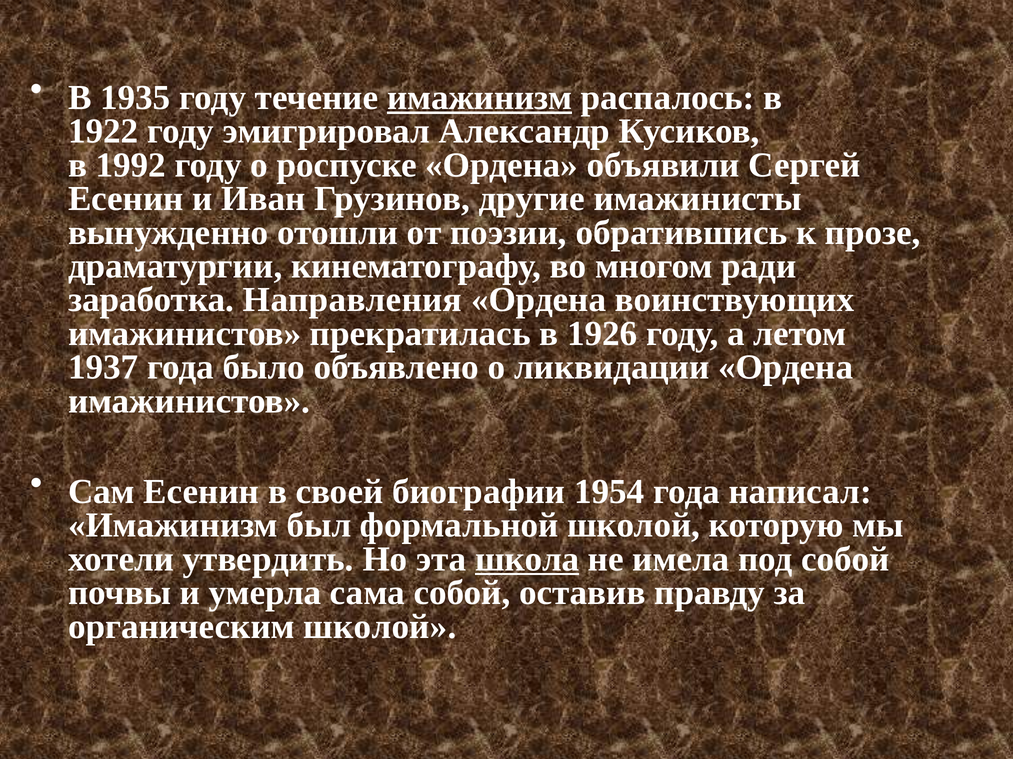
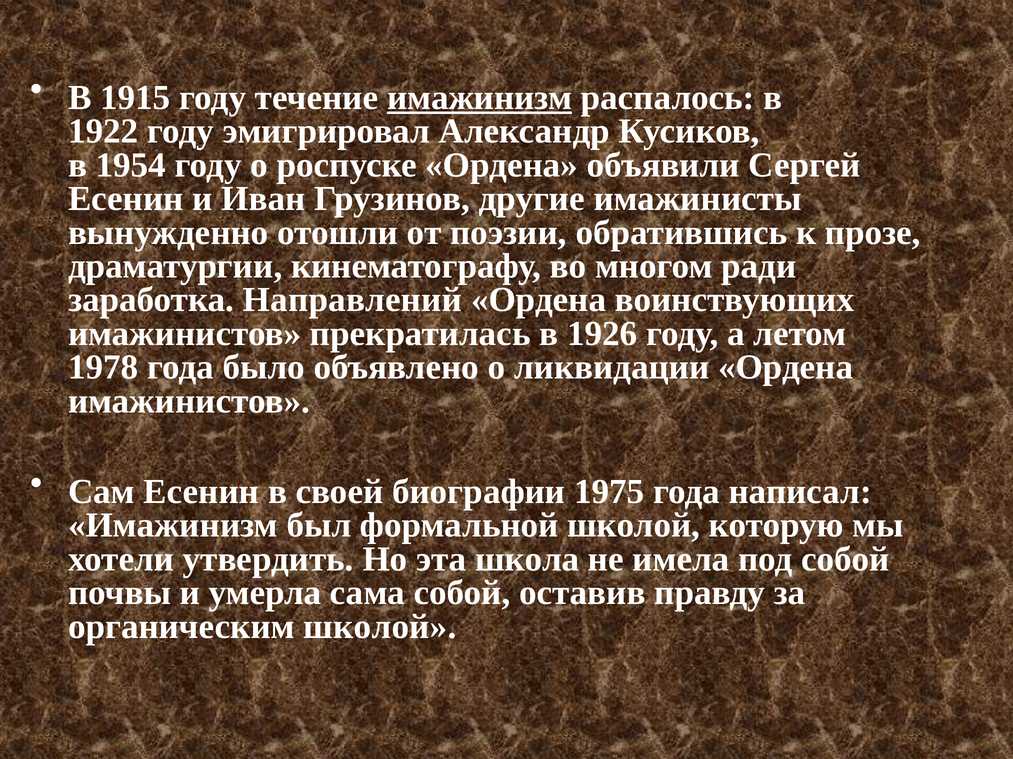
1935: 1935 -> 1915
1992: 1992 -> 1954
Направления: Направления -> Направлений
1937: 1937 -> 1978
1954: 1954 -> 1975
школа underline: present -> none
